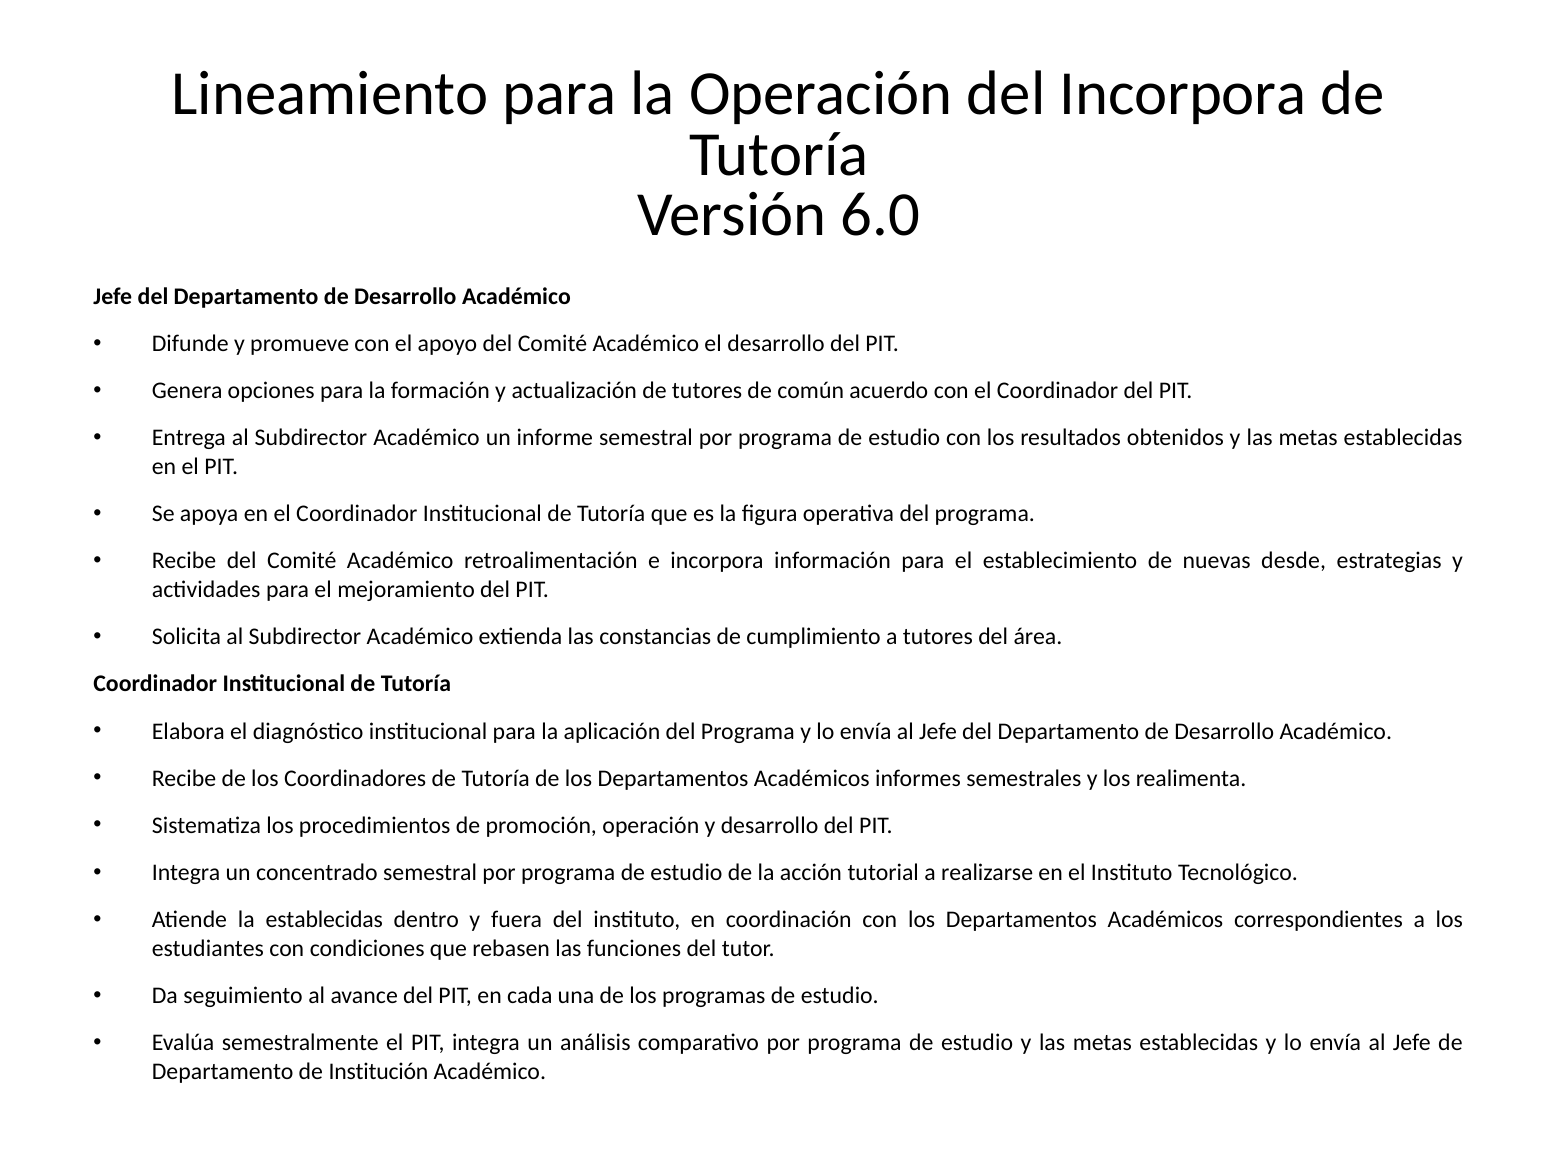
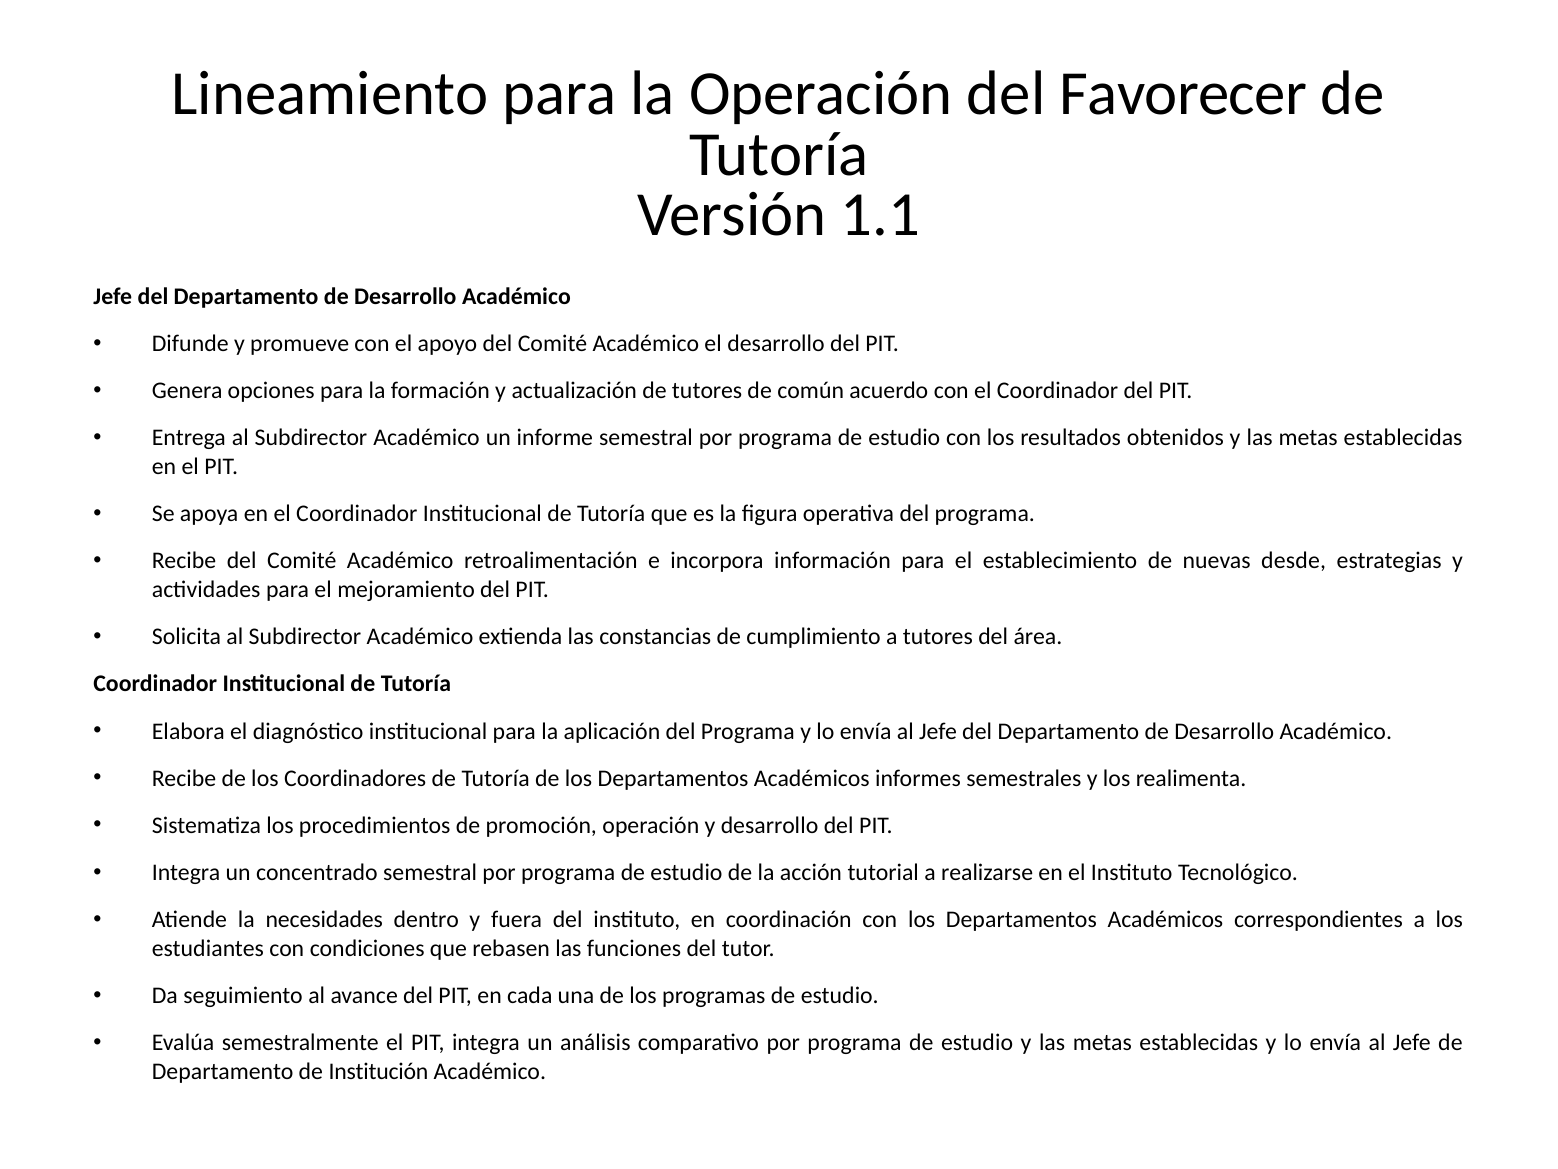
del Incorpora: Incorpora -> Favorecer
6.0: 6.0 -> 1.1
la establecidas: establecidas -> necesidades
